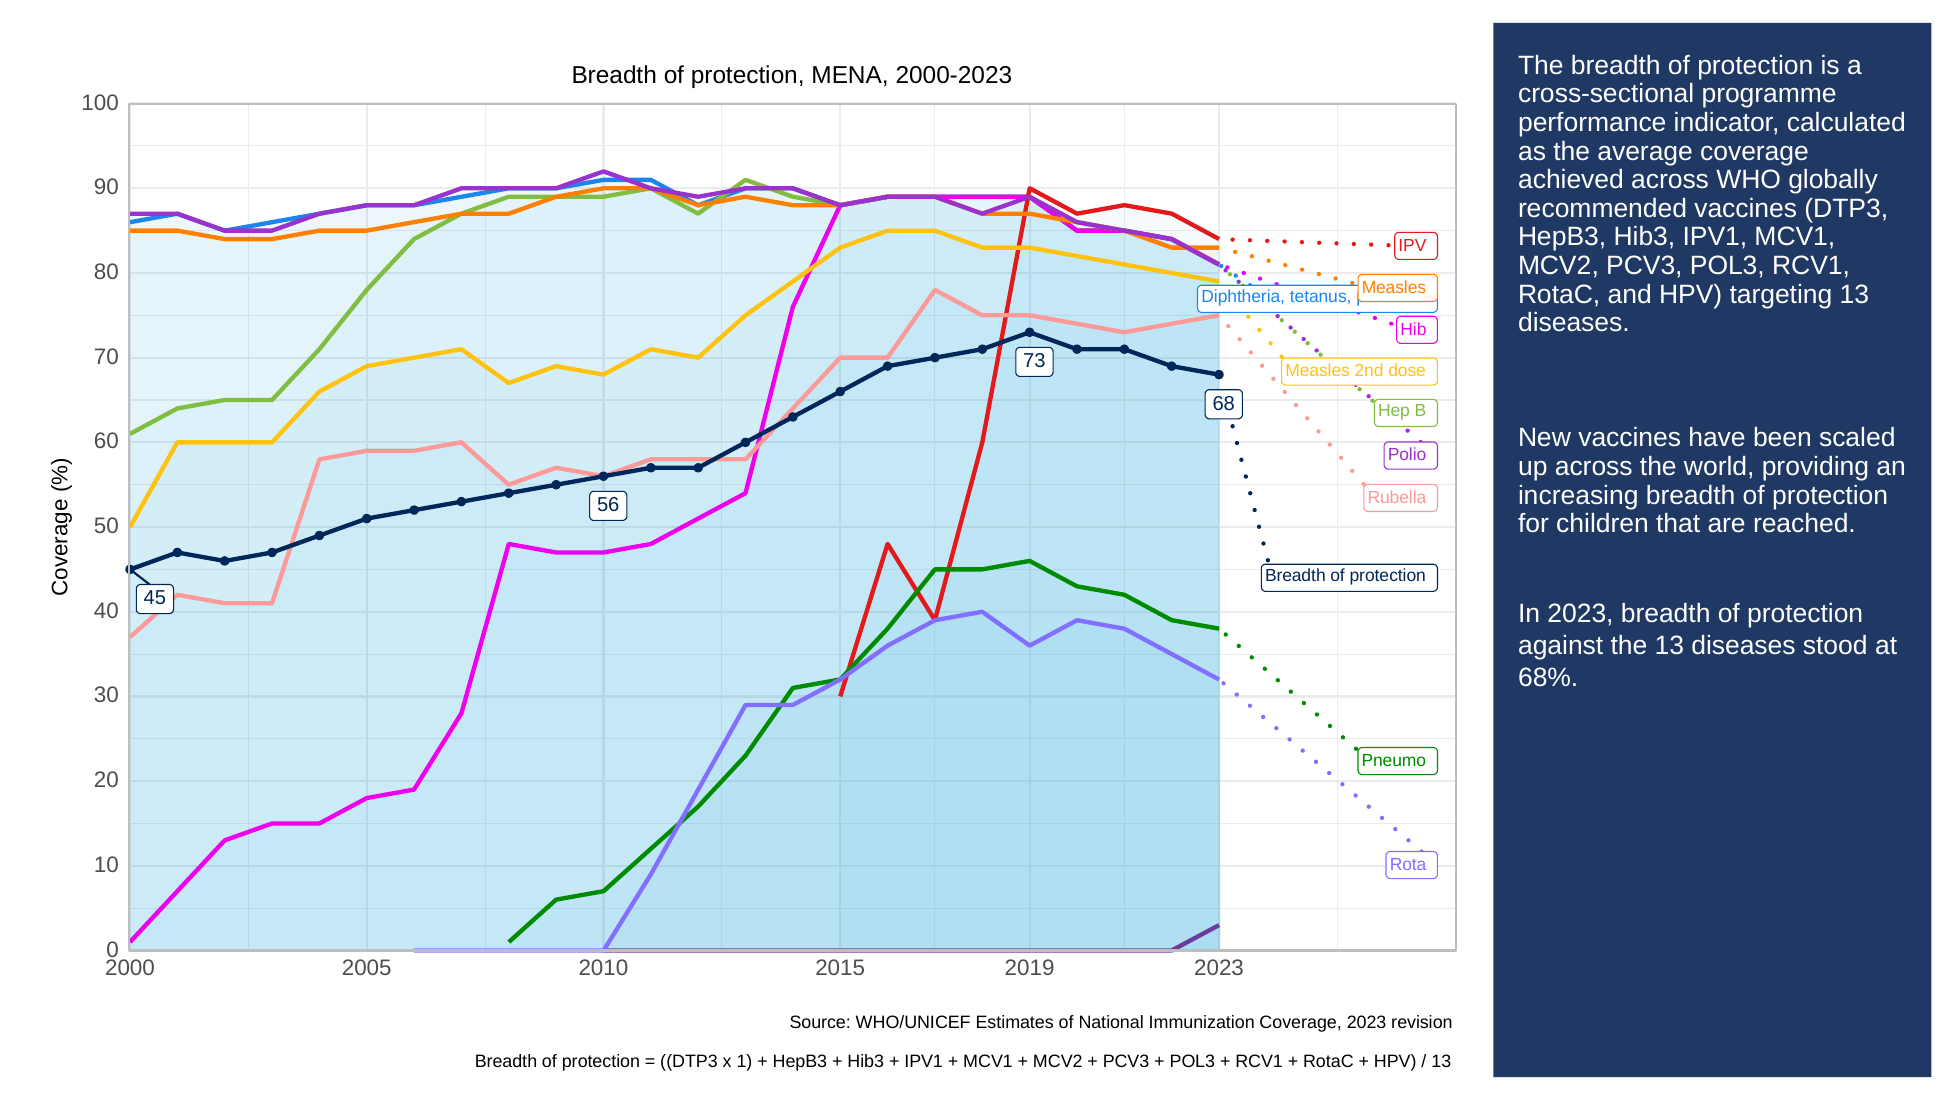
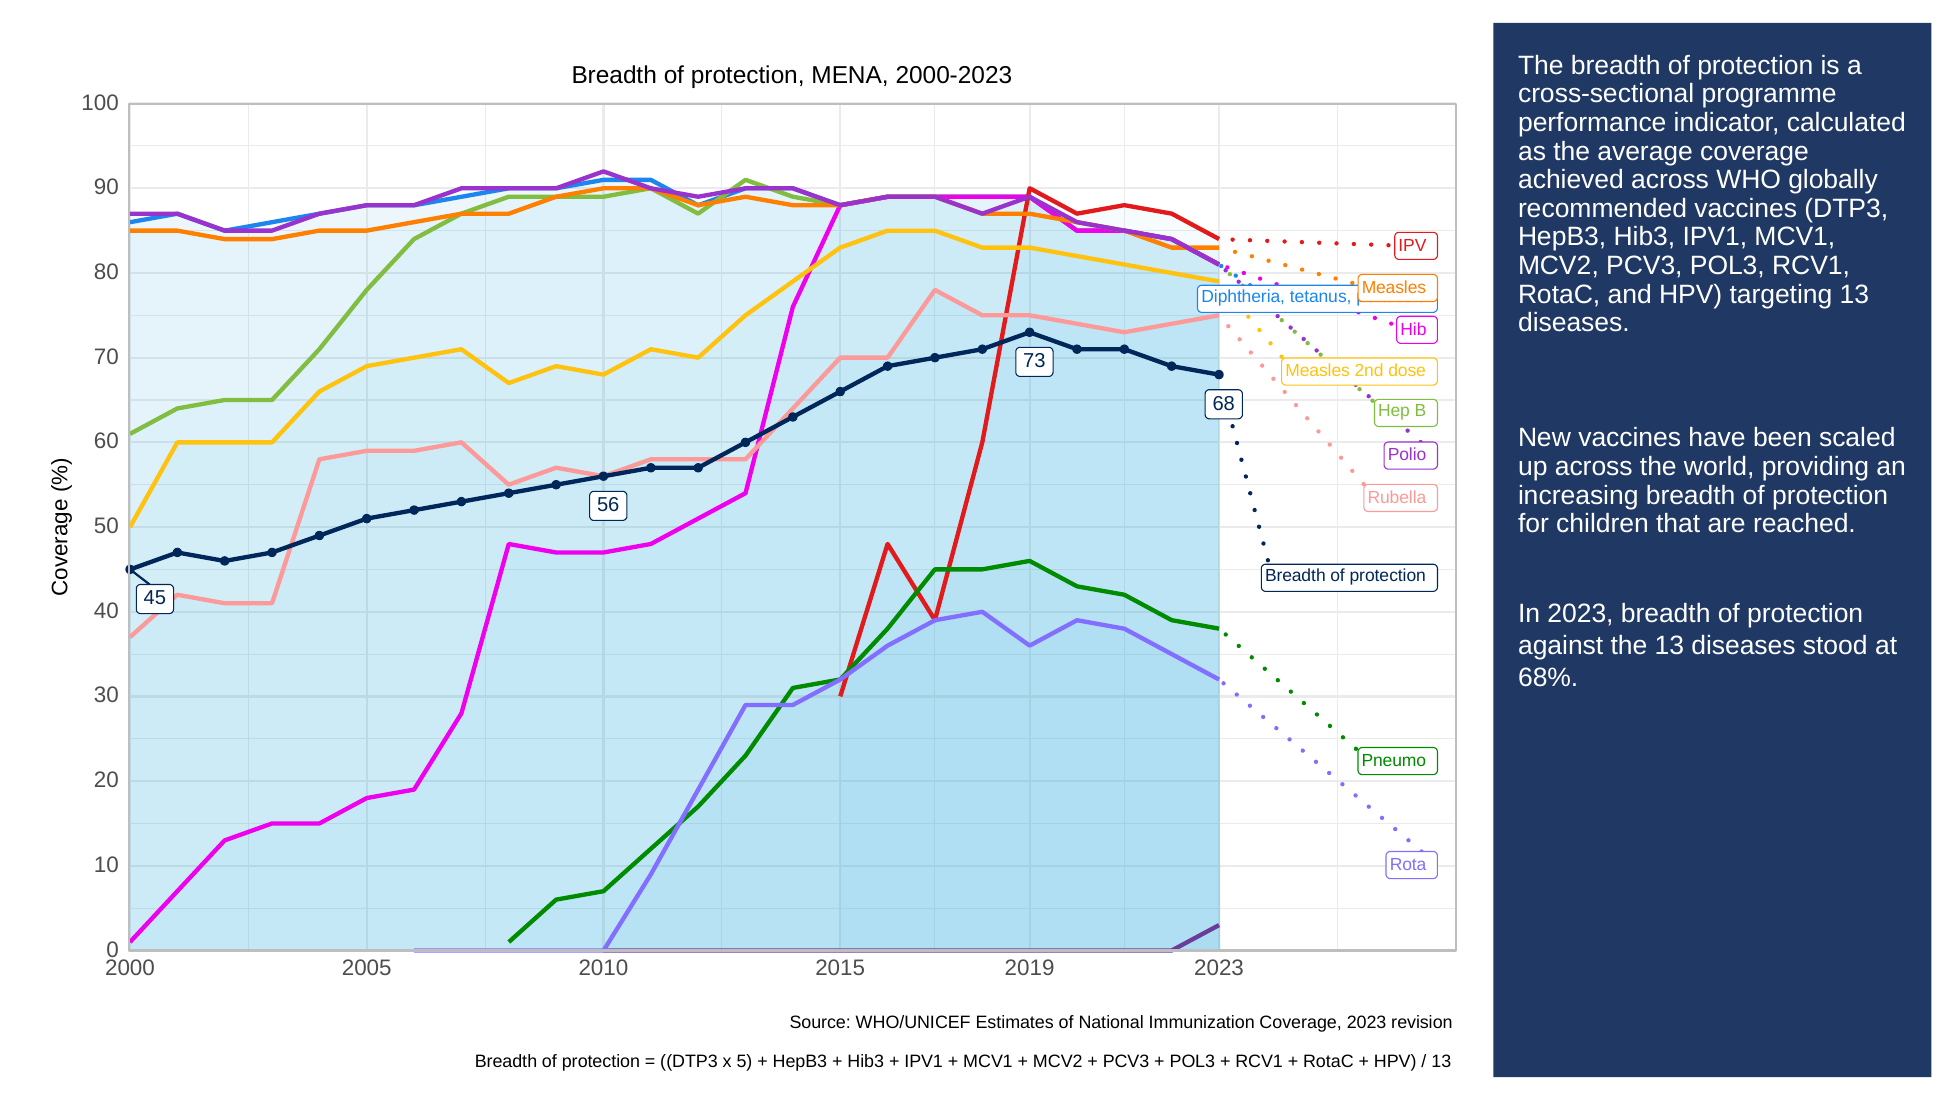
1: 1 -> 5
